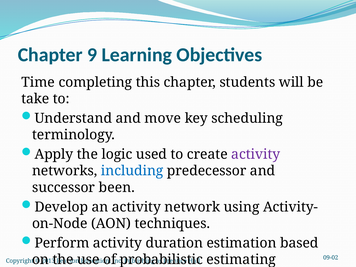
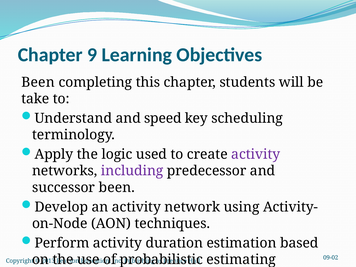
Time at (38, 82): Time -> Been
move: move -> speed
including colour: blue -> purple
